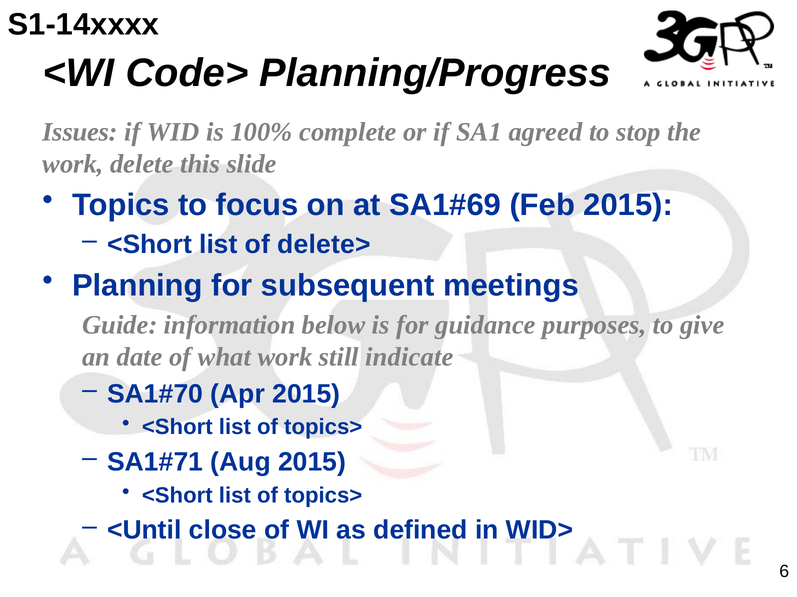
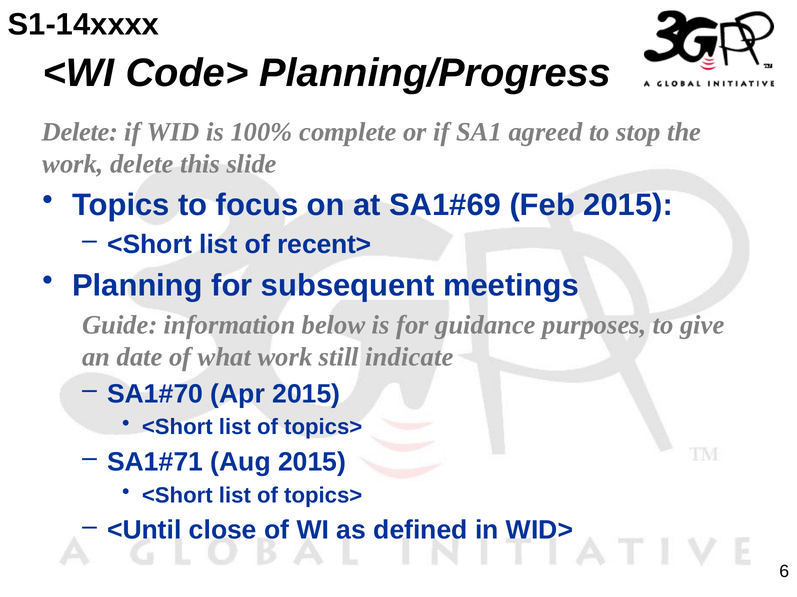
Issues at (80, 132): Issues -> Delete
delete>: delete> -> recent>
